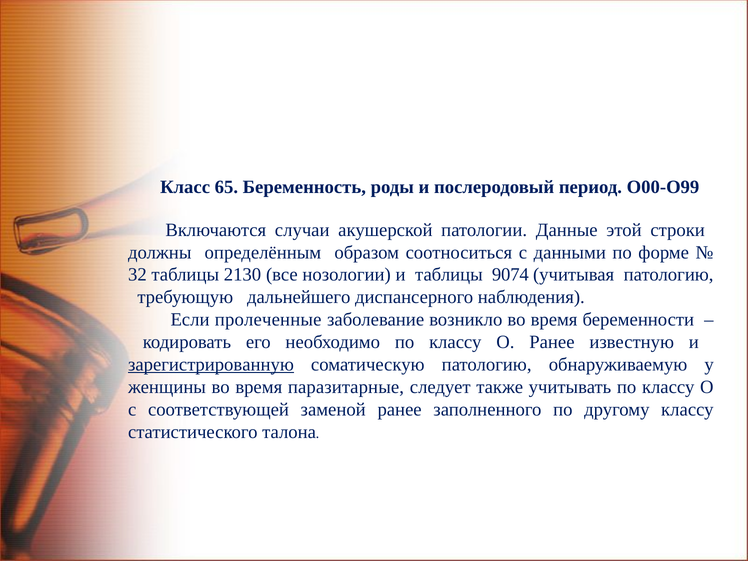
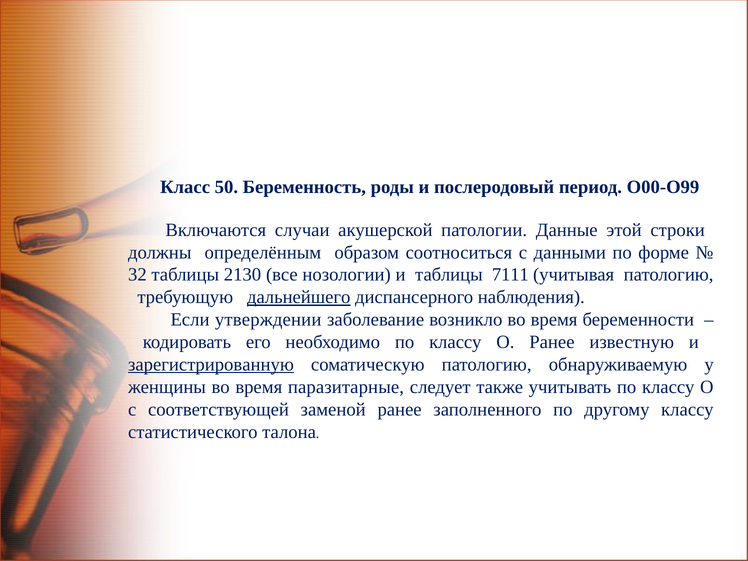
65: 65 -> 50
9074: 9074 -> 7111
дальнейшего underline: none -> present
пролеченные: пролеченные -> утверждении
